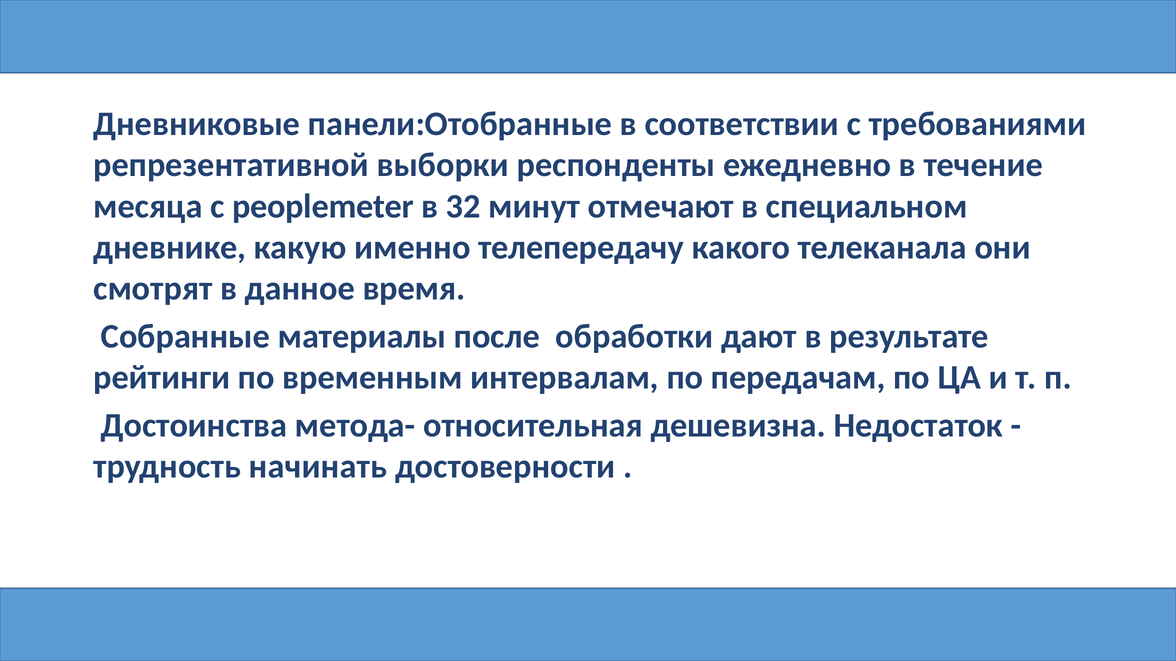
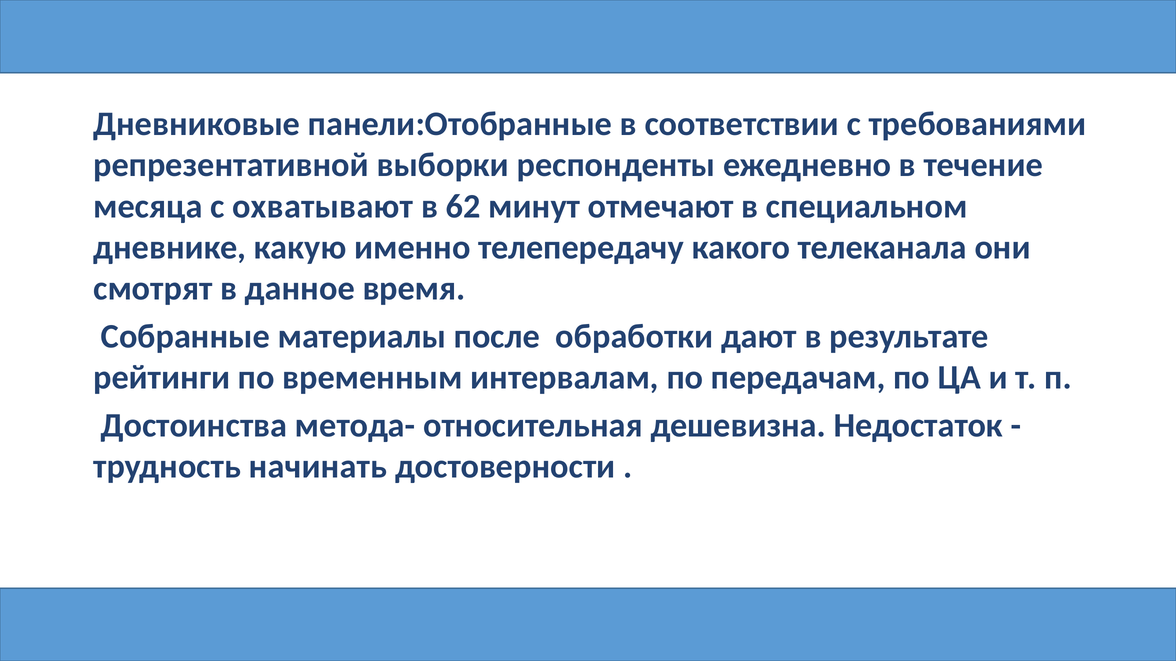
peoplemeter: peoplemeter -> охватывают
32: 32 -> 62
